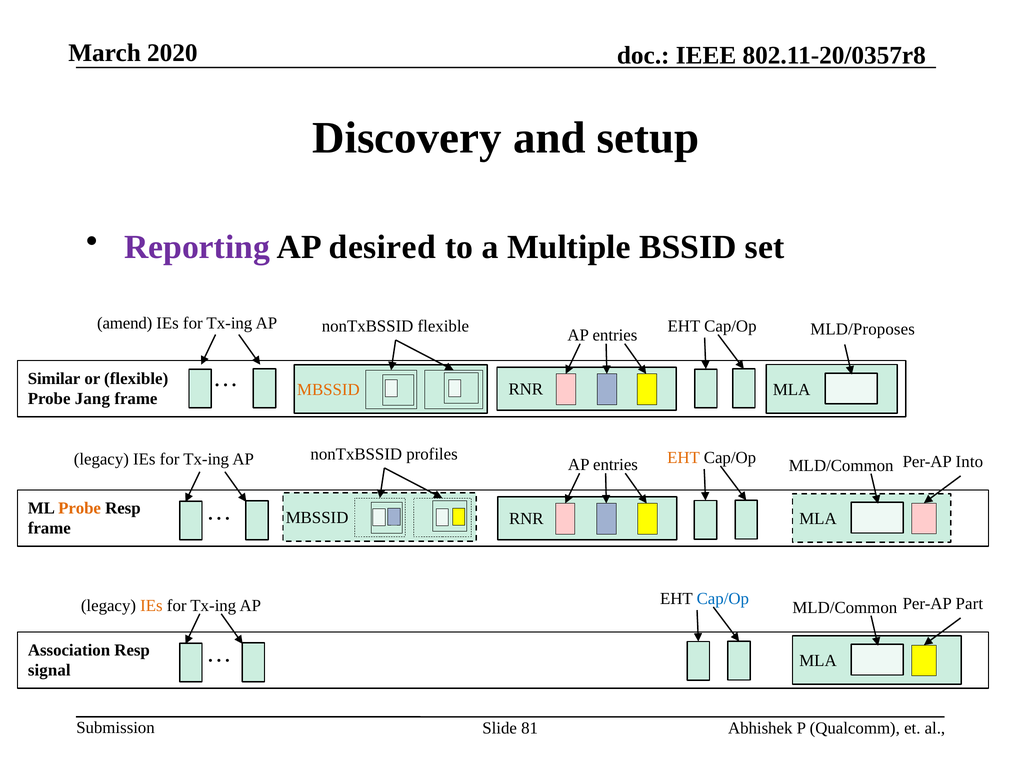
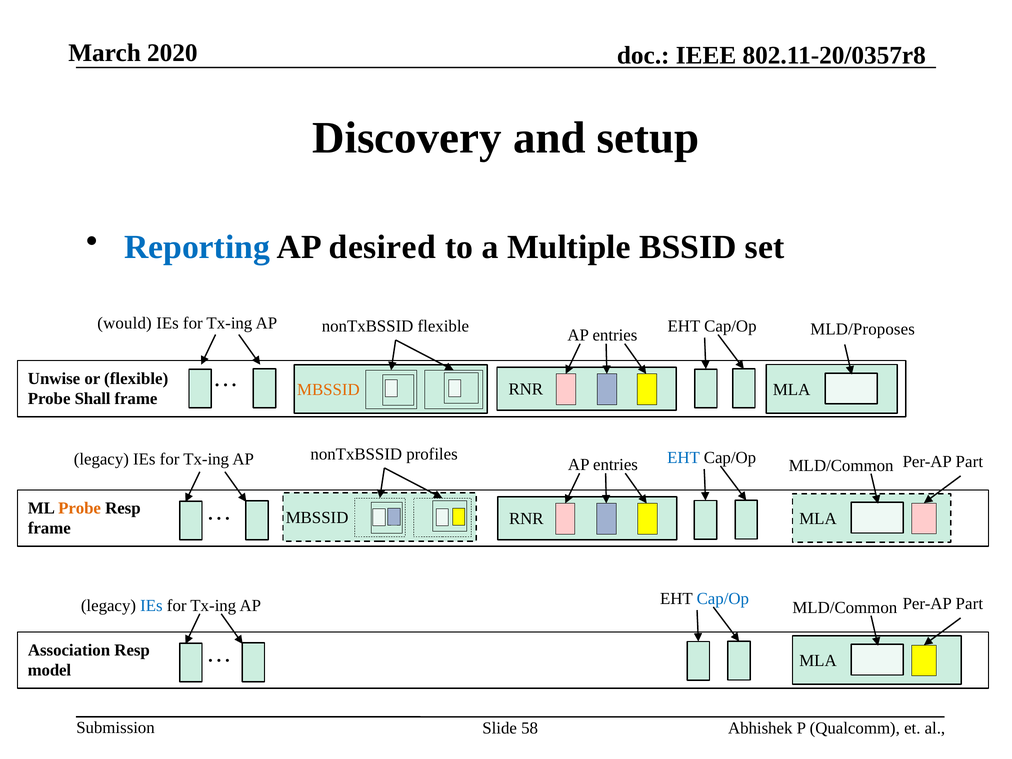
Reporting colour: purple -> blue
amend: amend -> would
Similar: Similar -> Unwise
Jang: Jang -> Shall
EHT at (684, 457) colour: orange -> blue
Into at (969, 462): Into -> Part
IEs at (151, 605) colour: orange -> blue
signal: signal -> model
81: 81 -> 58
